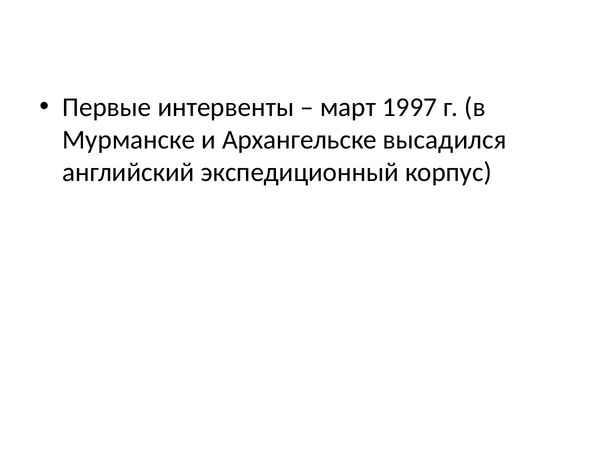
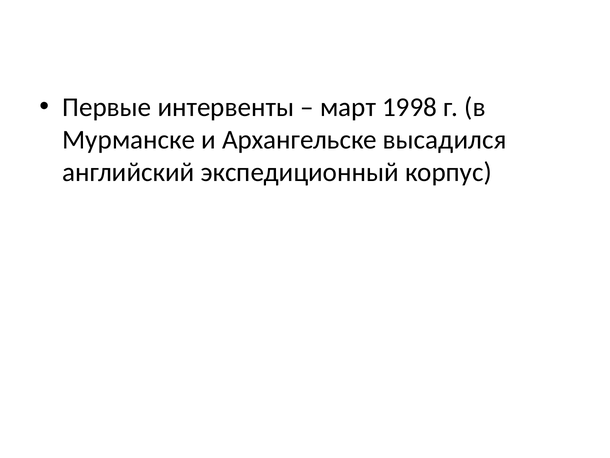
1997: 1997 -> 1998
